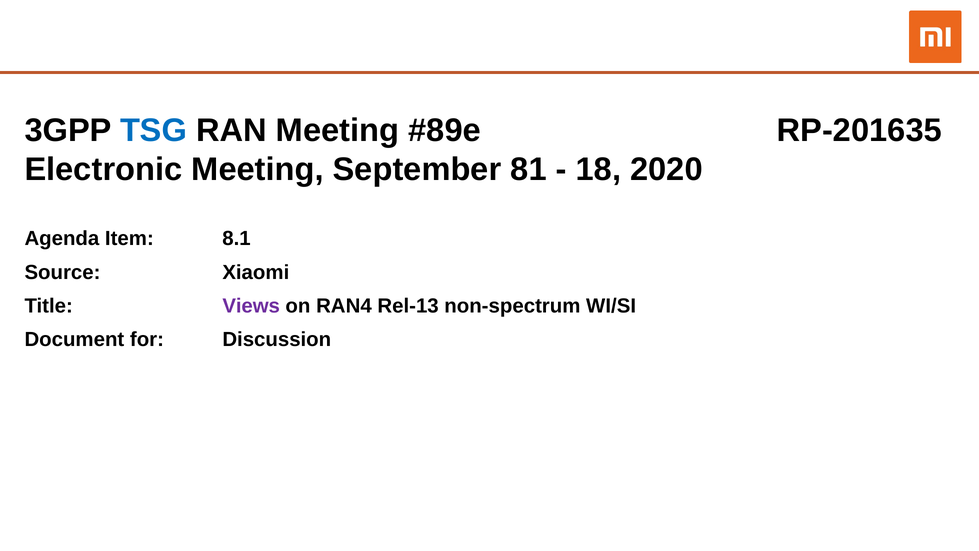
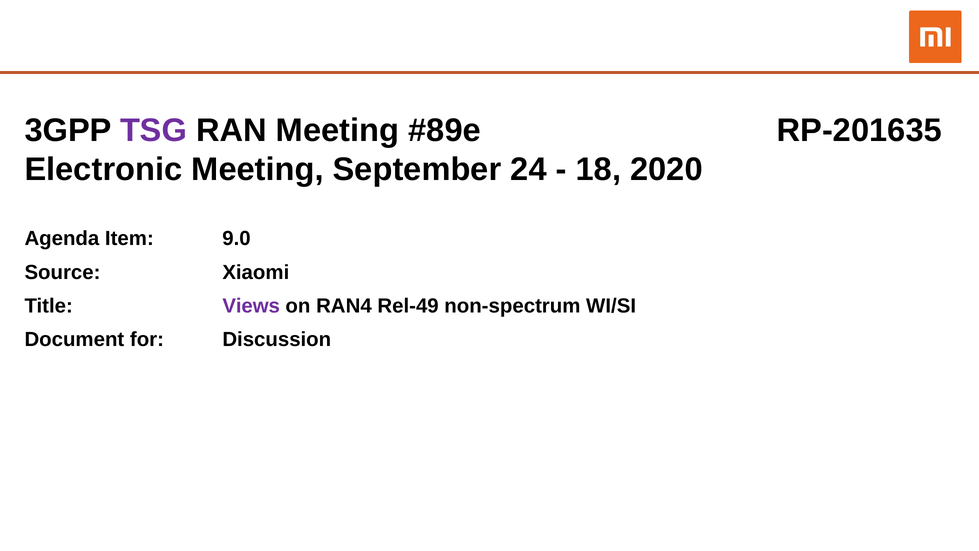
TSG colour: blue -> purple
81: 81 -> 24
8.1: 8.1 -> 9.0
Rel-13: Rel-13 -> Rel-49
